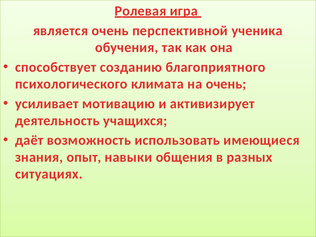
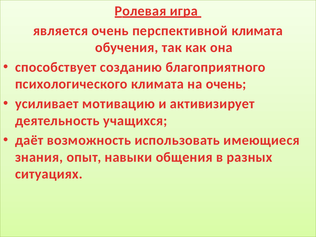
перспективной ученика: ученика -> климата
